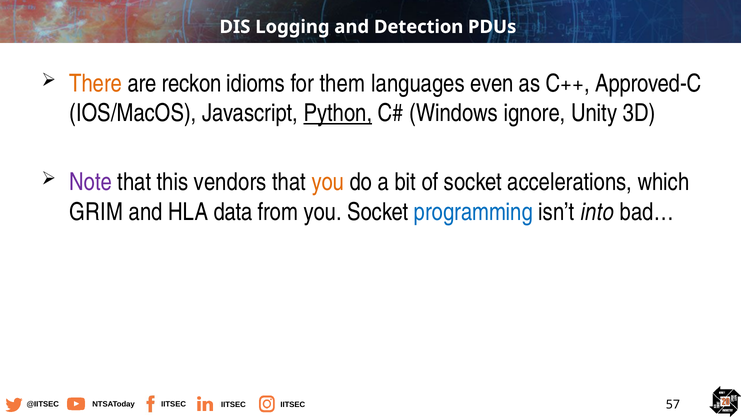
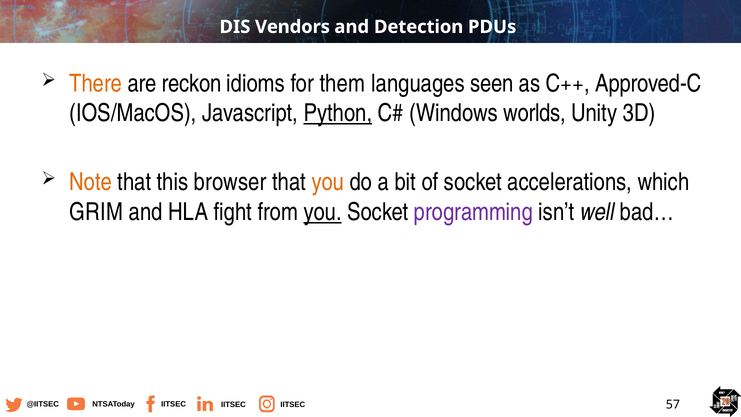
Logging: Logging -> Vendors
even: even -> seen
ignore: ignore -> worlds
Note colour: purple -> orange
vendors: vendors -> browser
data: data -> fight
you at (323, 212) underline: none -> present
programming colour: blue -> purple
into: into -> well
